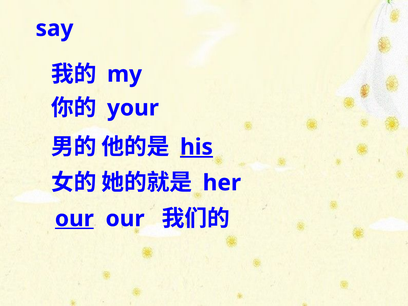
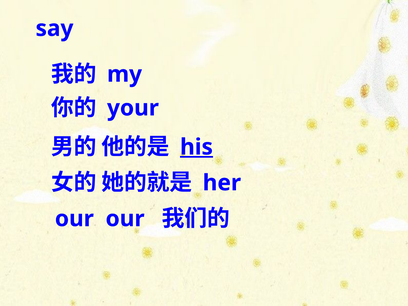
our at (74, 219) underline: present -> none
